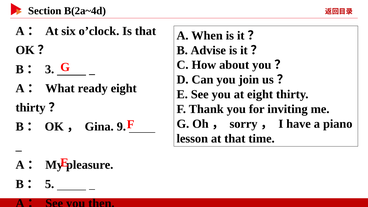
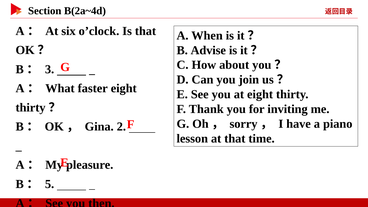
ready: ready -> faster
9: 9 -> 2
